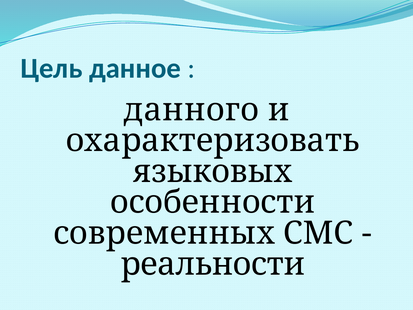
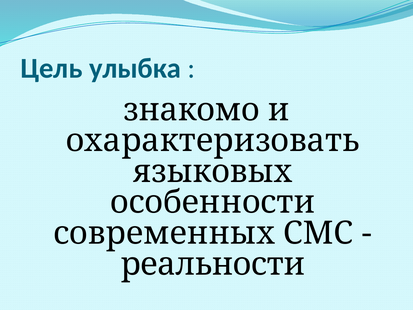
данное: данное -> улыбка
данного: данного -> знакомо
